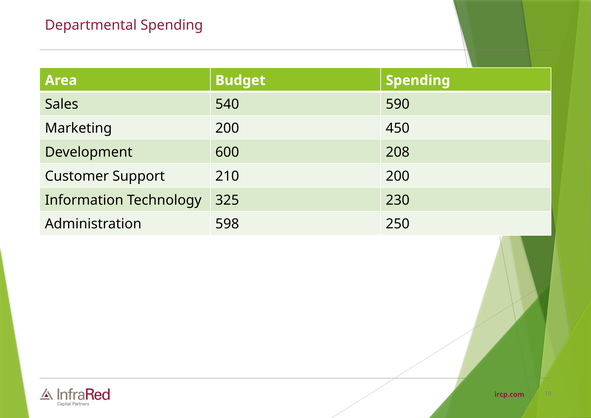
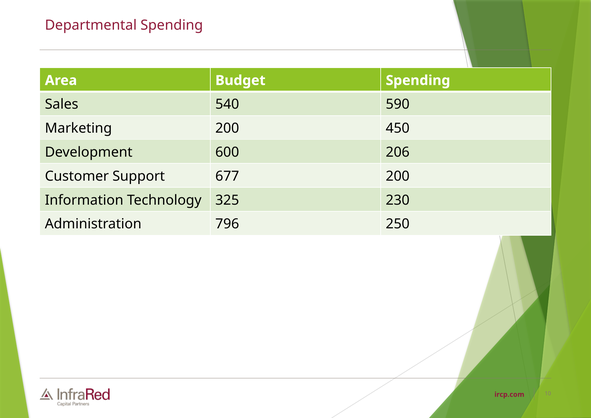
208: 208 -> 206
210: 210 -> 677
598: 598 -> 796
